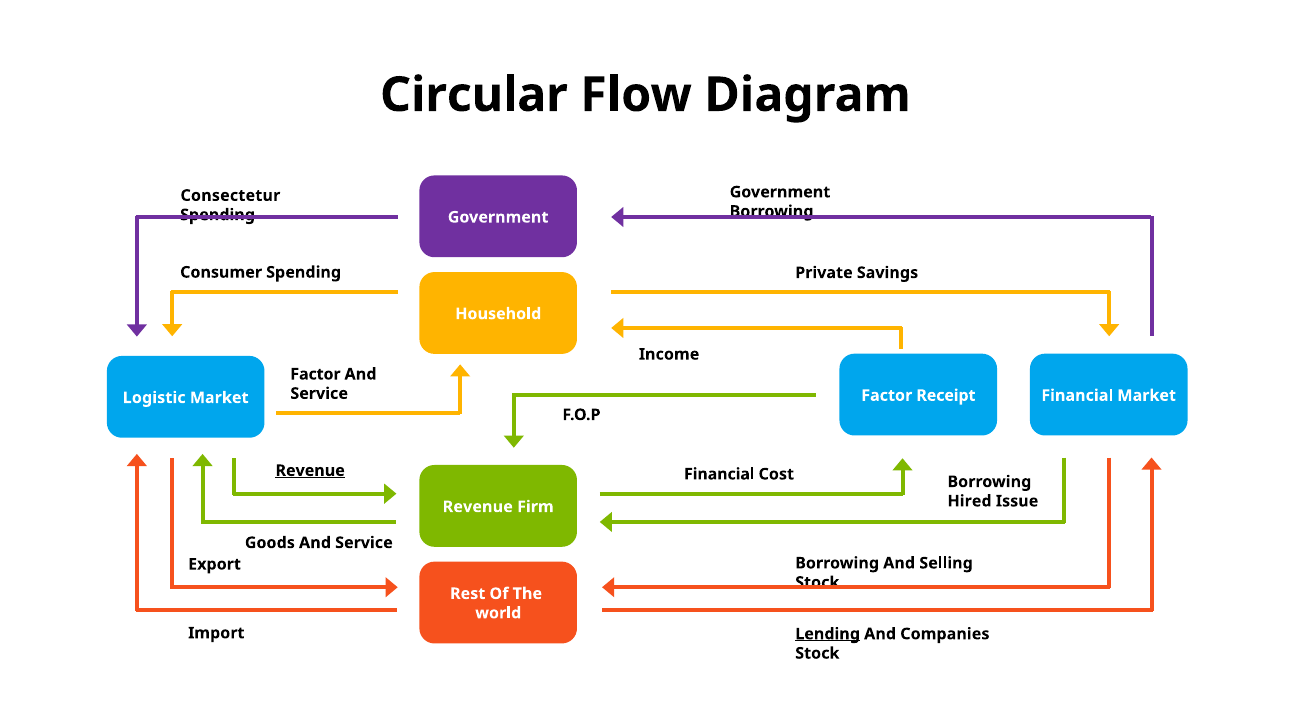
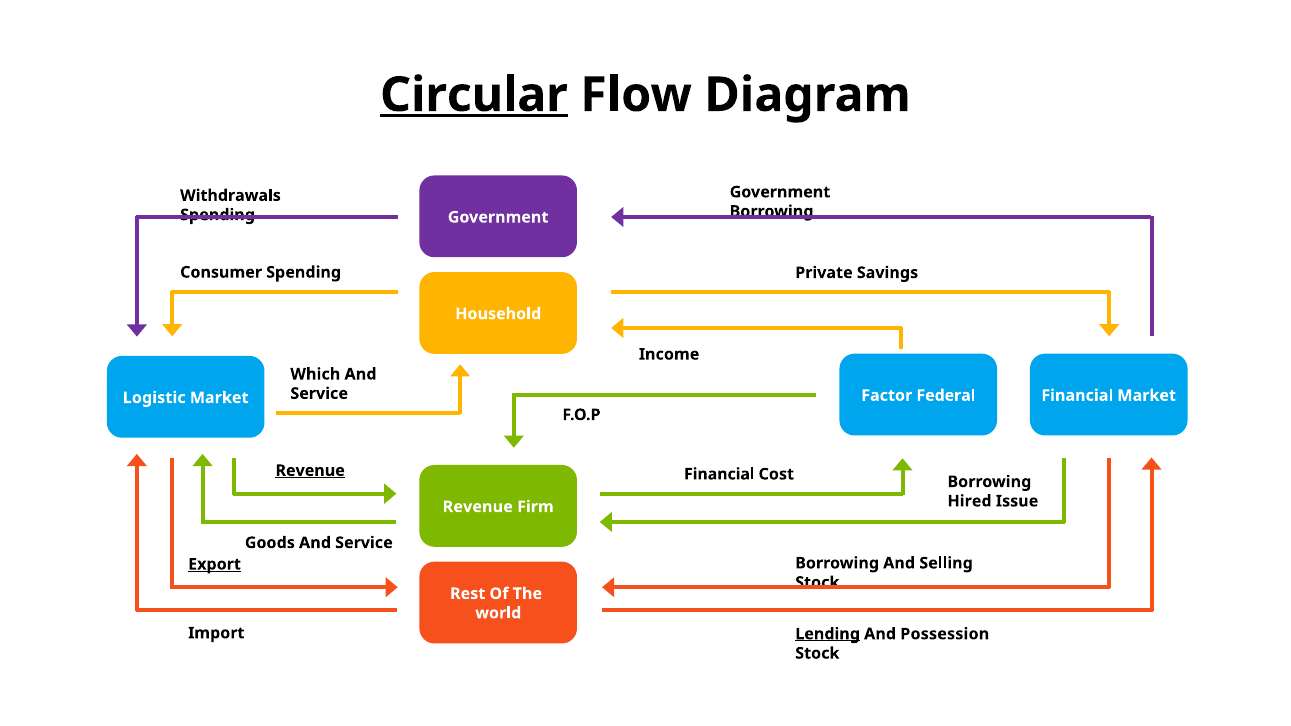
Circular underline: none -> present
Consectetur: Consectetur -> Withdrawals
Factor at (315, 374): Factor -> Which
Receipt: Receipt -> Federal
Export underline: none -> present
Companies: Companies -> Possession
